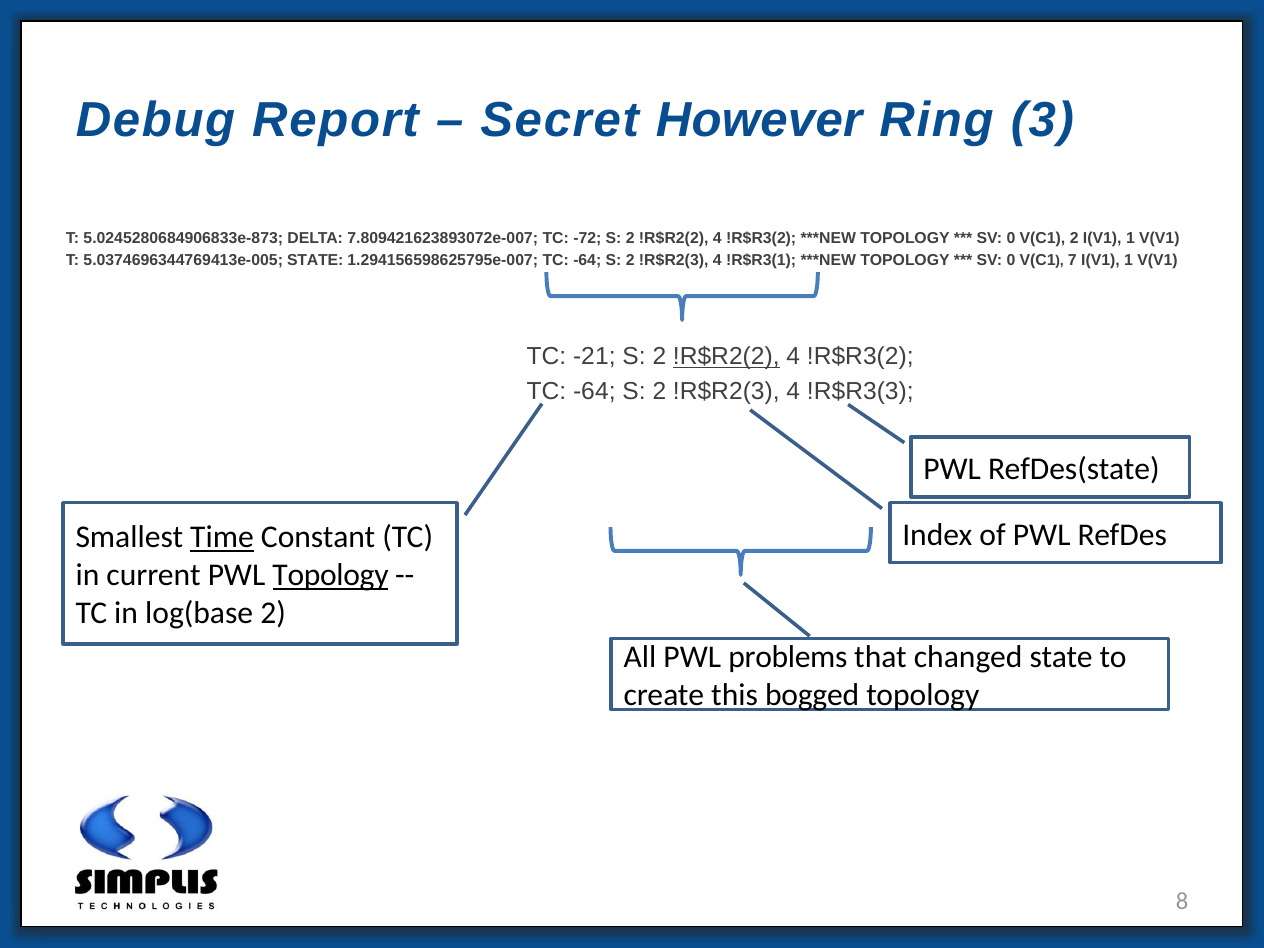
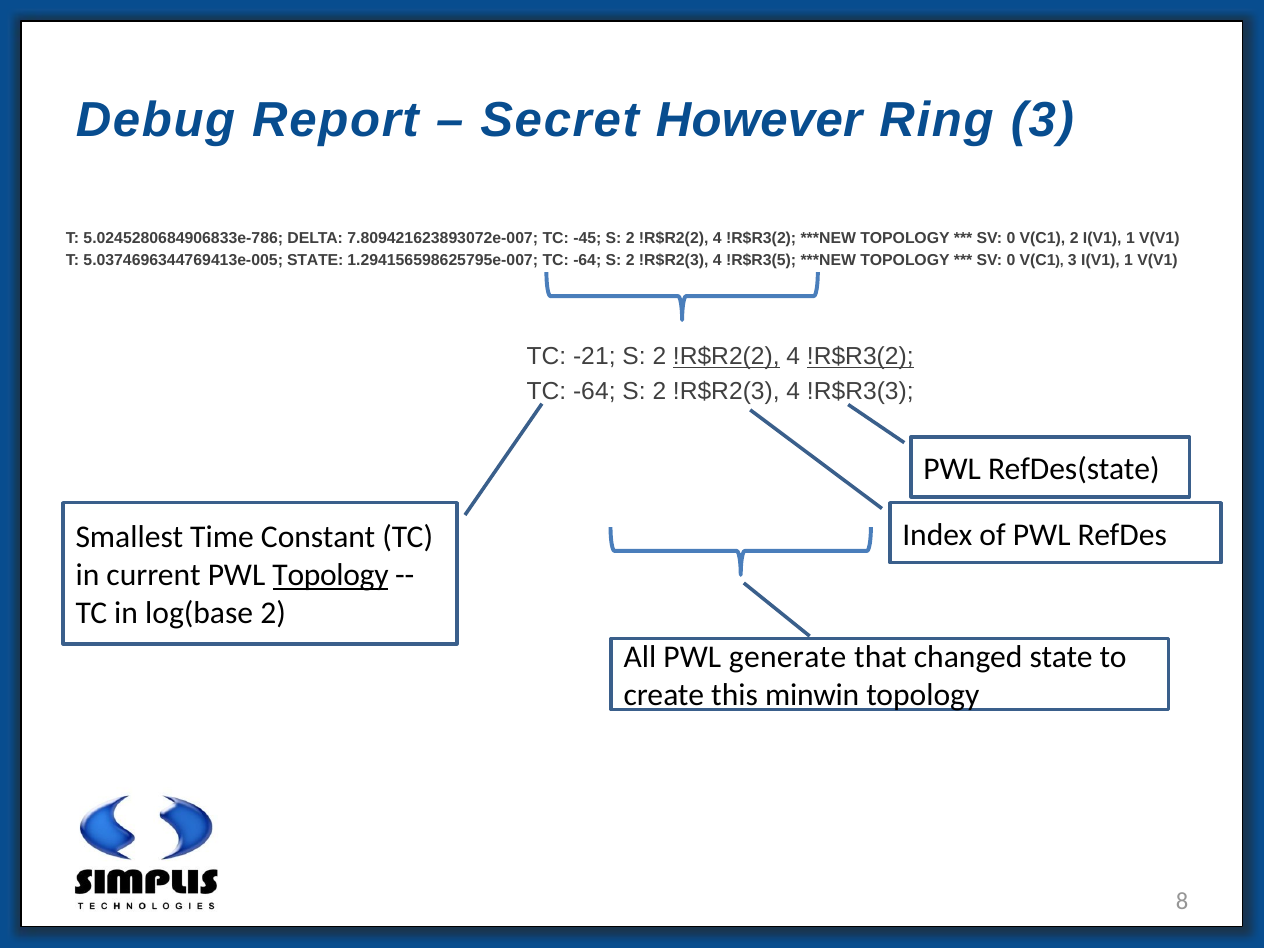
5.0245280684906833e-873: 5.0245280684906833e-873 -> 5.0245280684906833e-786
-72: -72 -> -45
!R$R3(1: !R$R3(1 -> !R$R3(5
V(C1 7: 7 -> 3
!R$R3(2 at (860, 357) underline: none -> present
Time underline: present -> none
problems: problems -> generate
bogged: bogged -> minwin
